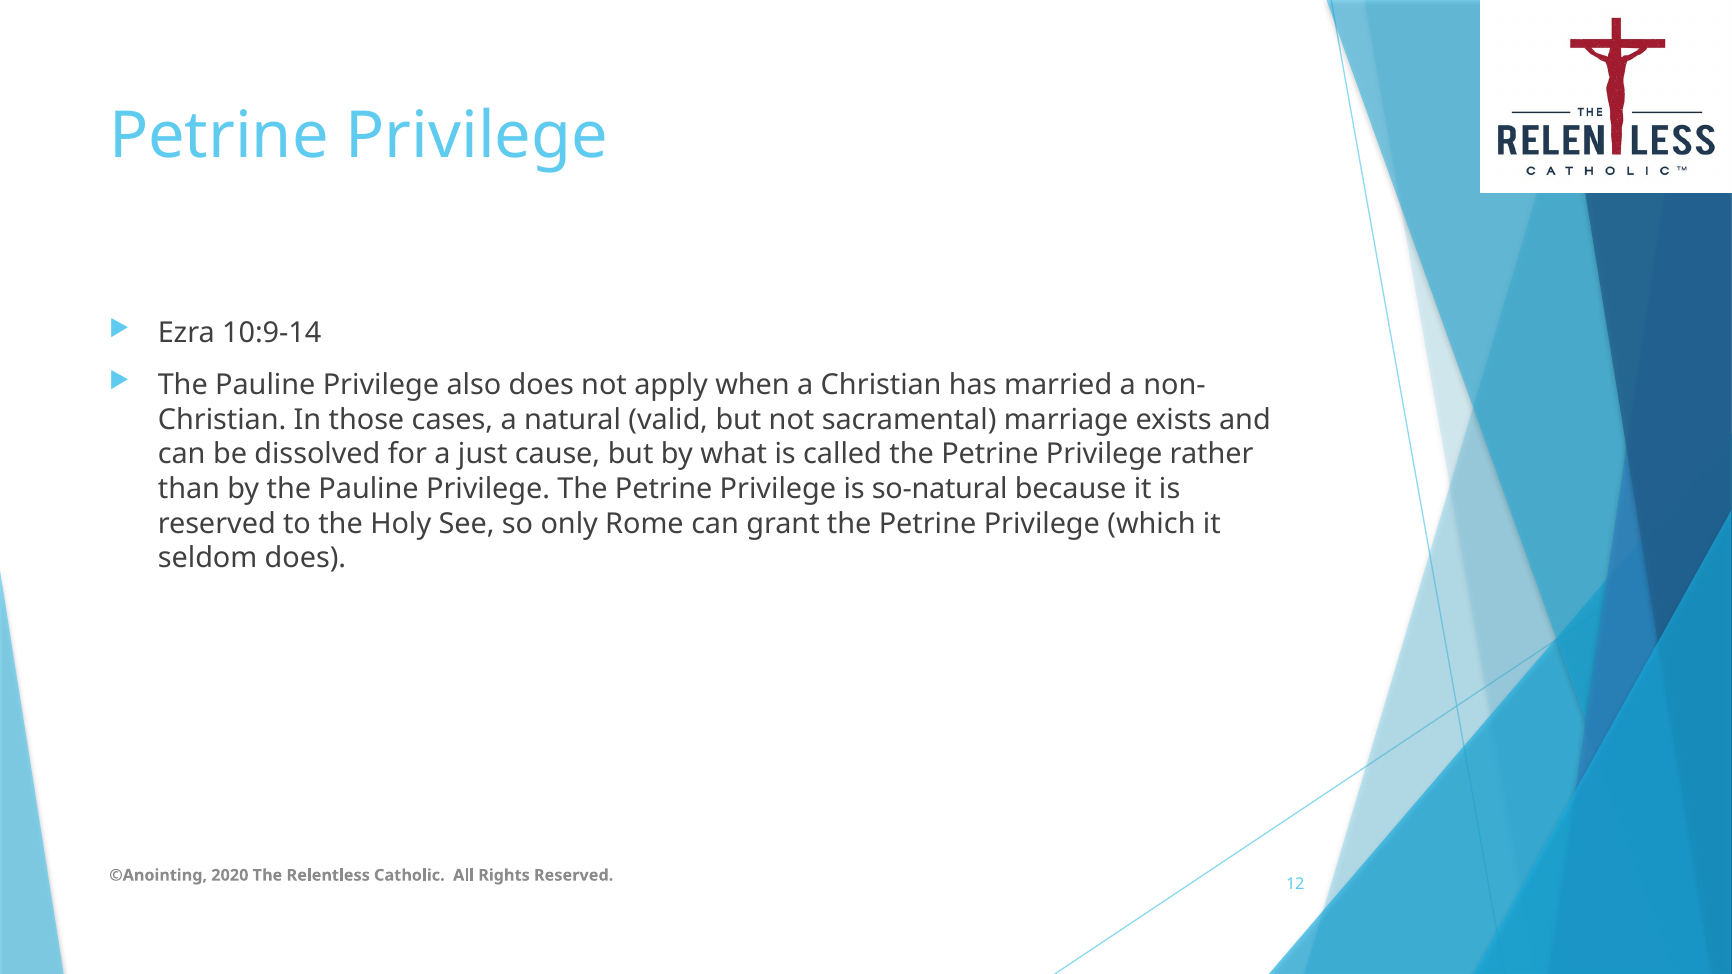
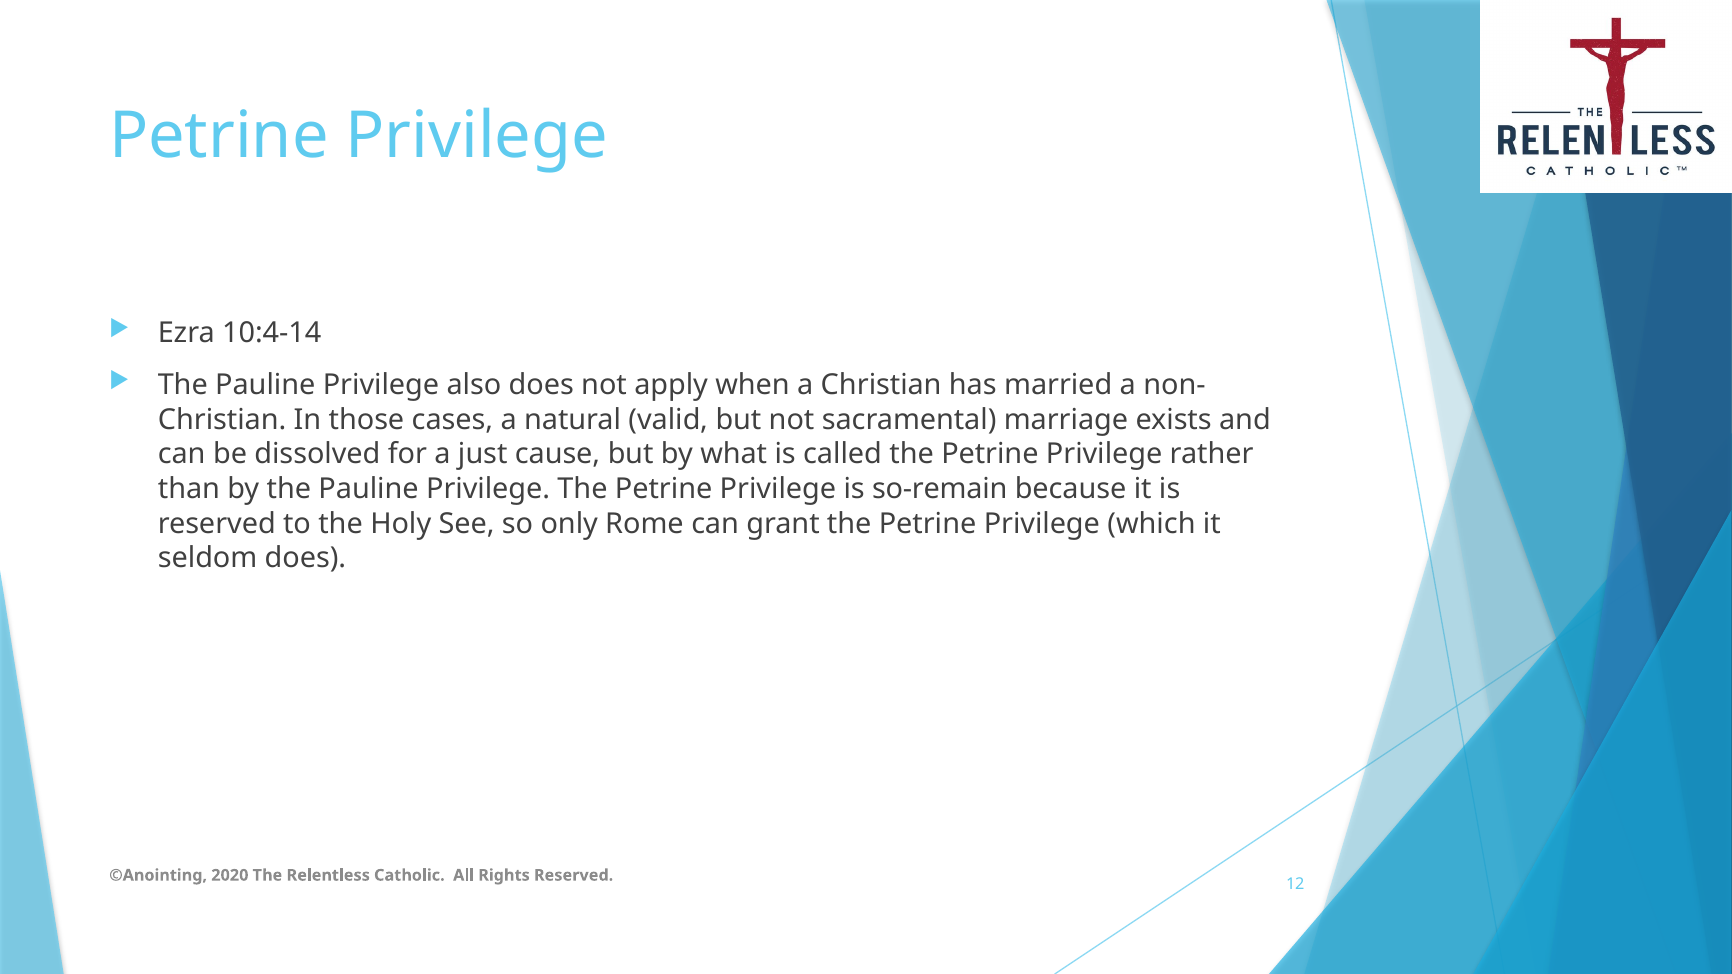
10:9-14: 10:9-14 -> 10:4-14
so-natural: so-natural -> so-remain
